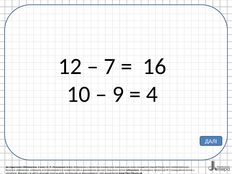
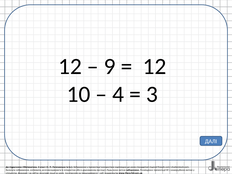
7: 7 -> 9
16 at (155, 66): 16 -> 12
9: 9 -> 4
4: 4 -> 3
